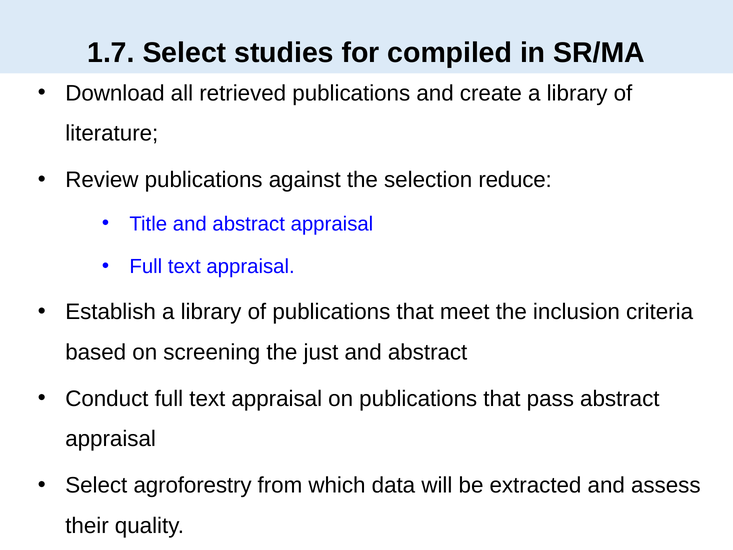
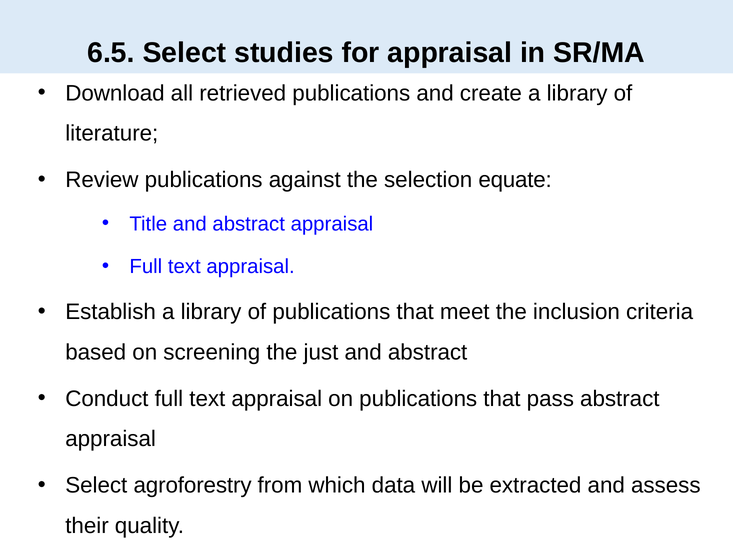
1.7: 1.7 -> 6.5
for compiled: compiled -> appraisal
reduce: reduce -> equate
